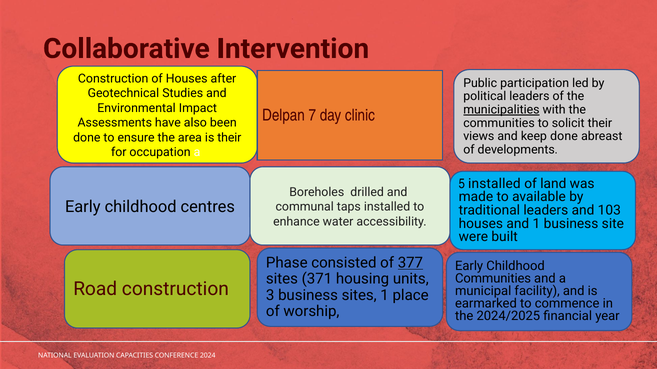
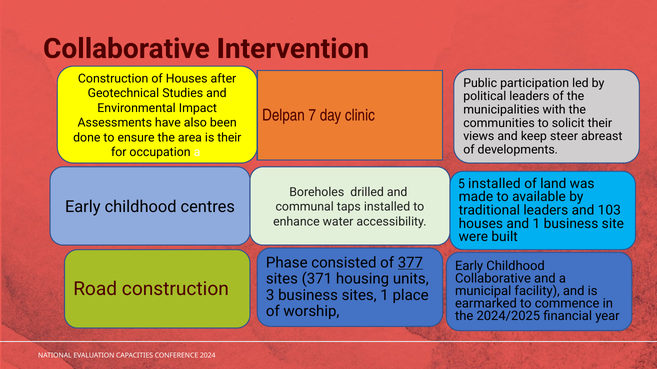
municipalities underline: present -> none
keep done: done -> steer
Communities at (493, 279): Communities -> Collaborative
